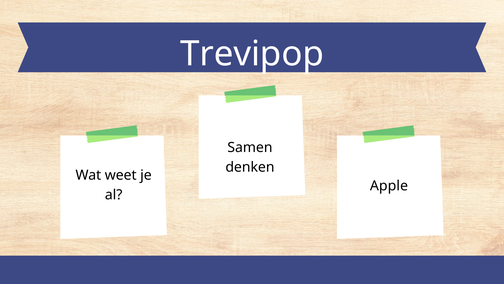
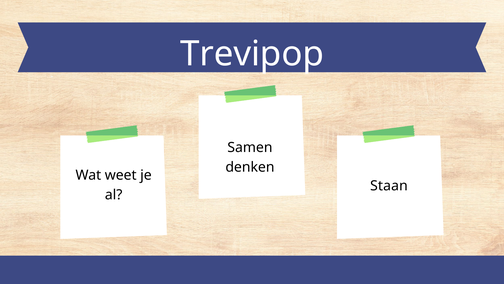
Apple: Apple -> Staan
